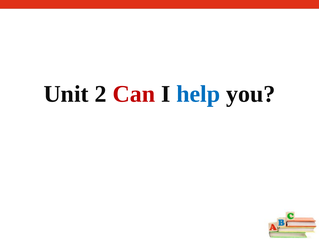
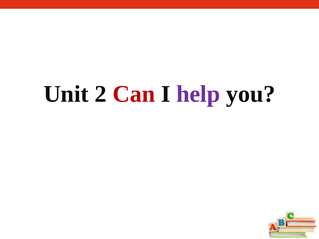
help colour: blue -> purple
